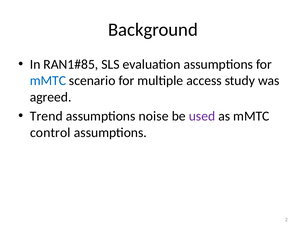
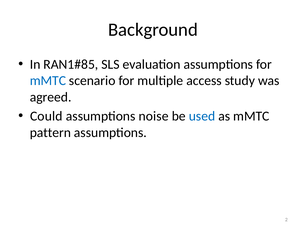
Trend: Trend -> Could
used colour: purple -> blue
control: control -> pattern
